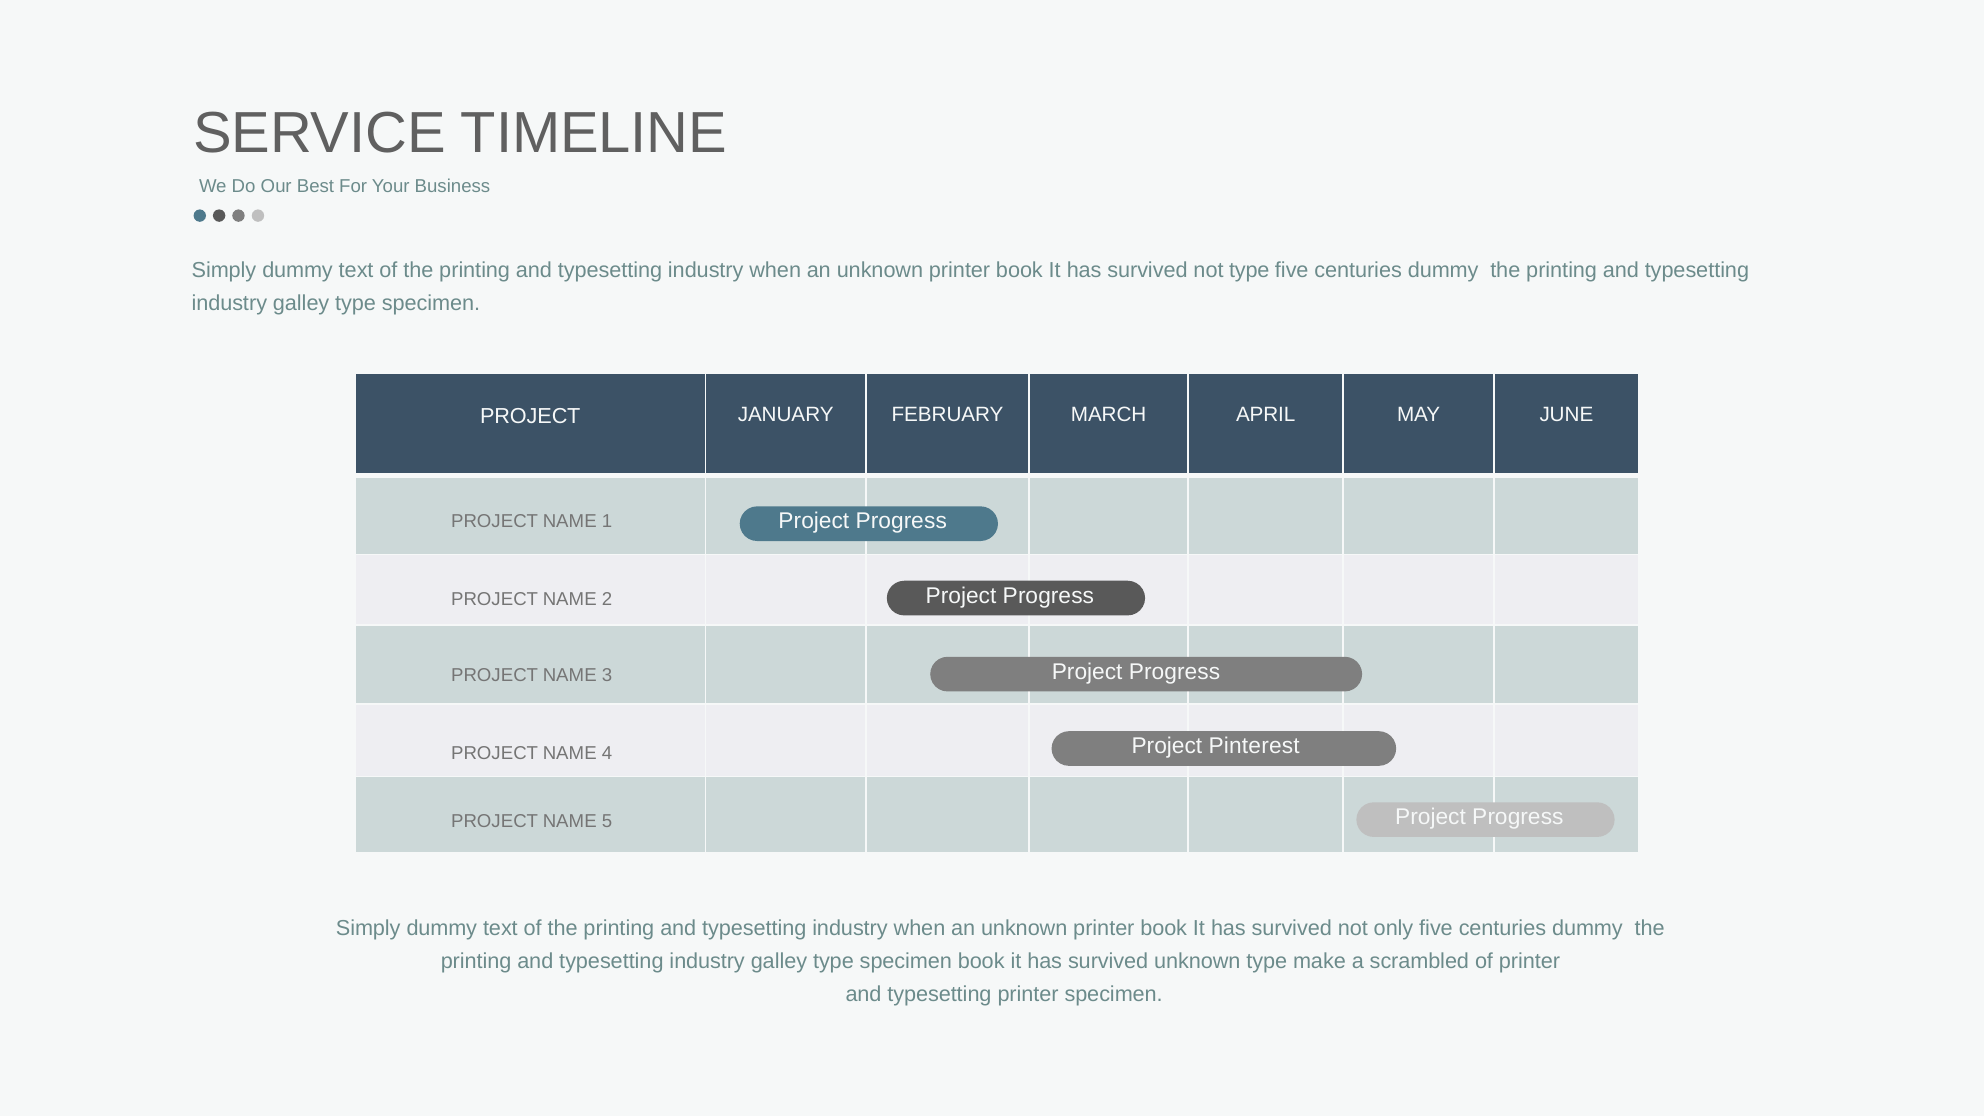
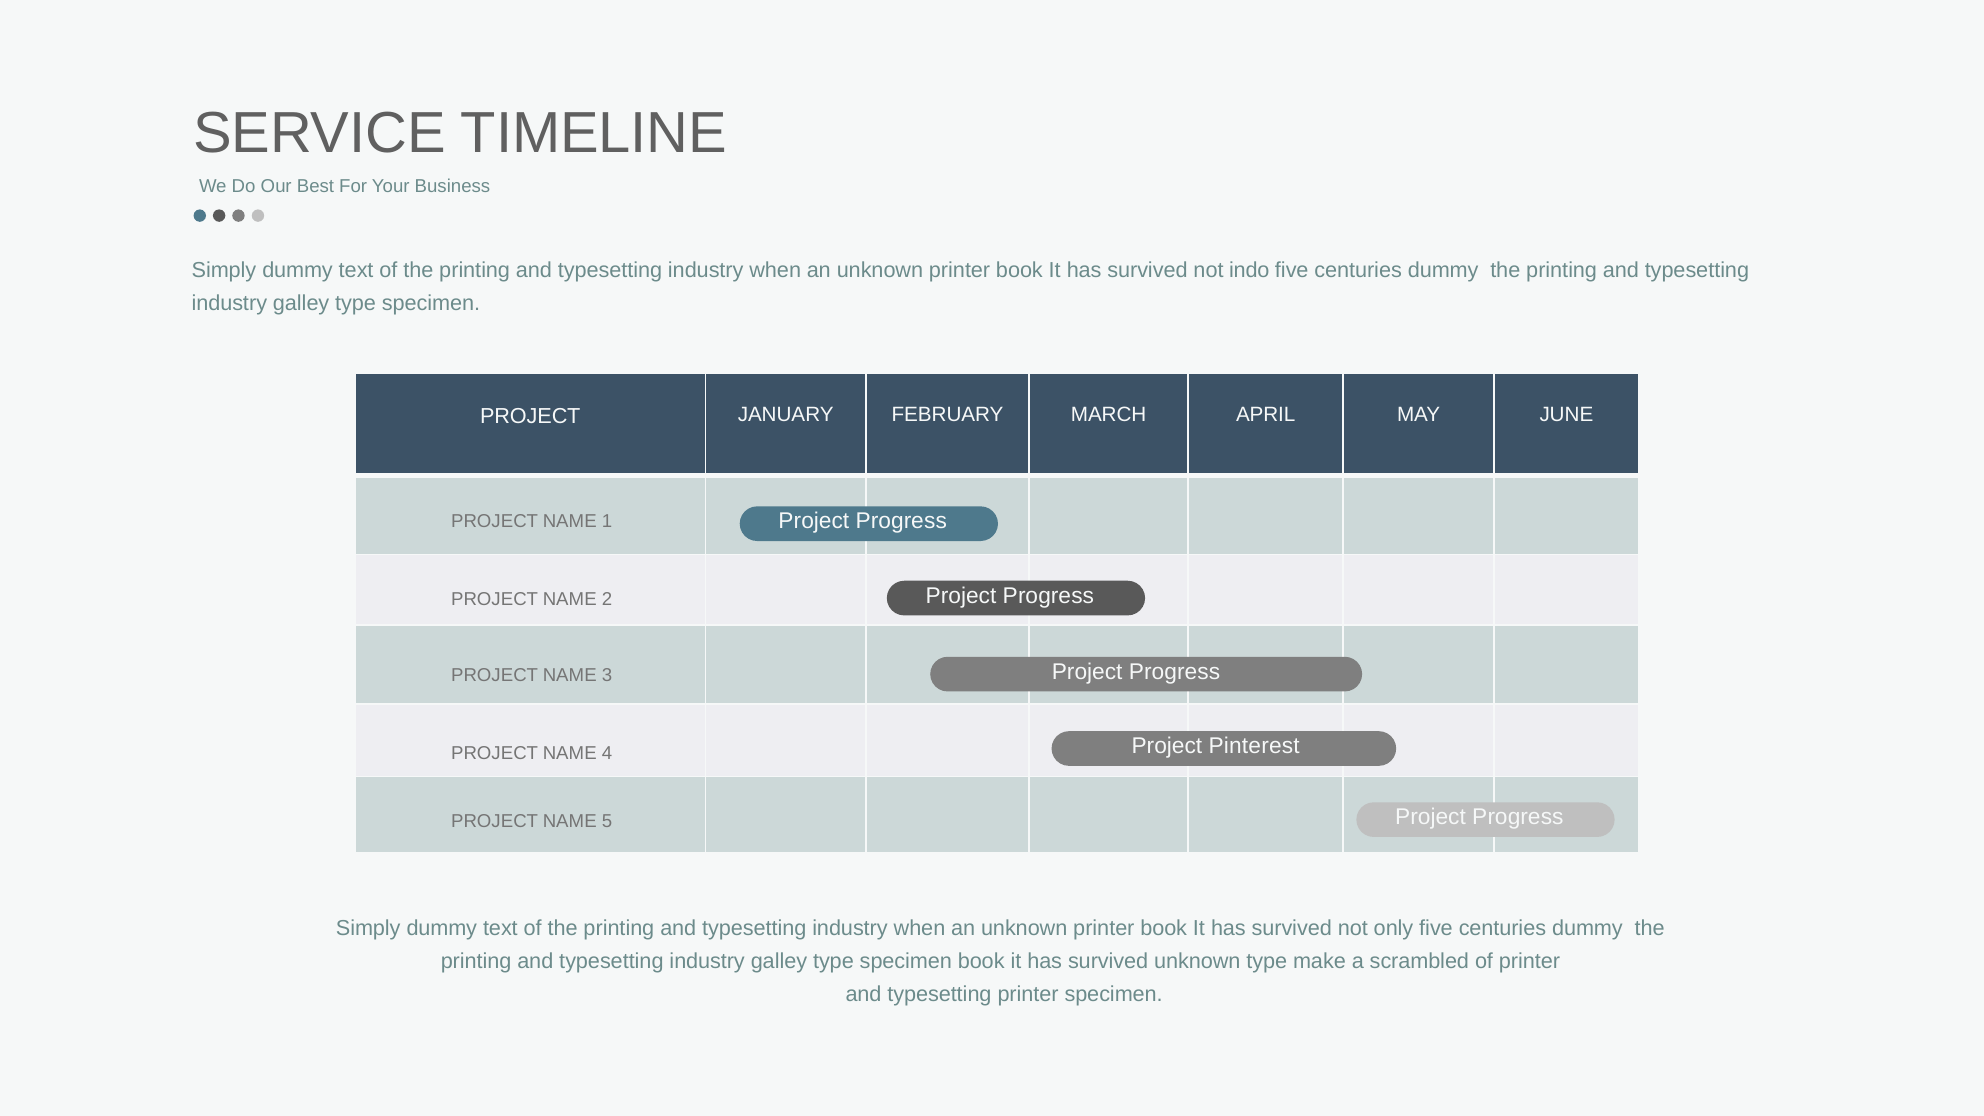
not type: type -> indo
